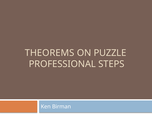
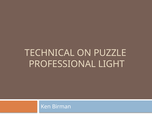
THEOREMS: THEOREMS -> TECHNICAL
STEPS: STEPS -> LIGHT
